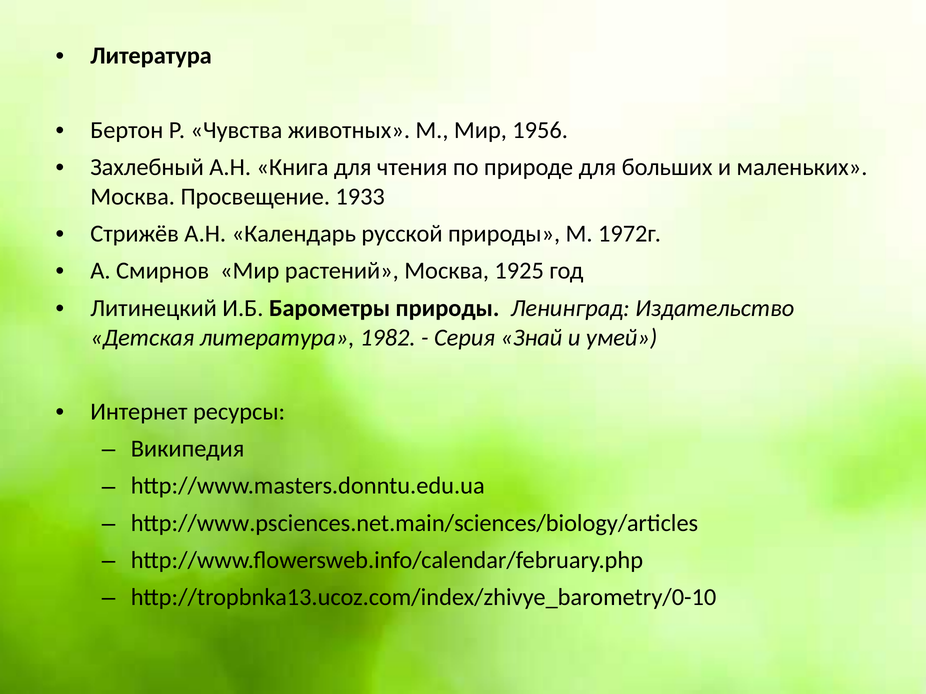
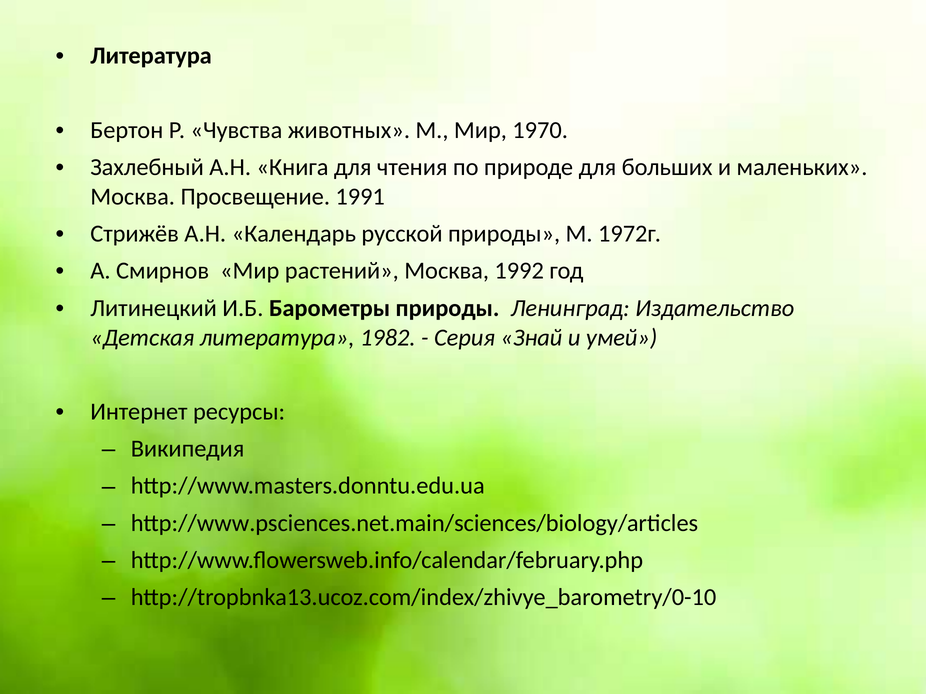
1956: 1956 -> 1970
1933: 1933 -> 1991
1925: 1925 -> 1992
